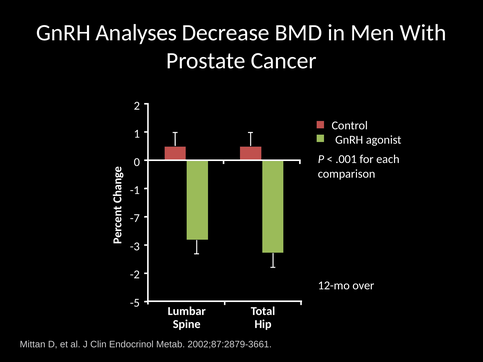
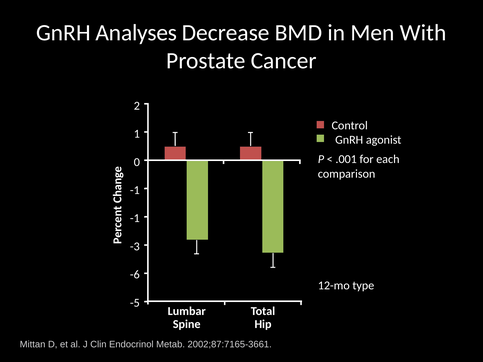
-7 at (135, 218): -7 -> -1
-2: -2 -> -6
over: over -> type
2002;87:2879-3661: 2002;87:2879-3661 -> 2002;87:7165-3661
